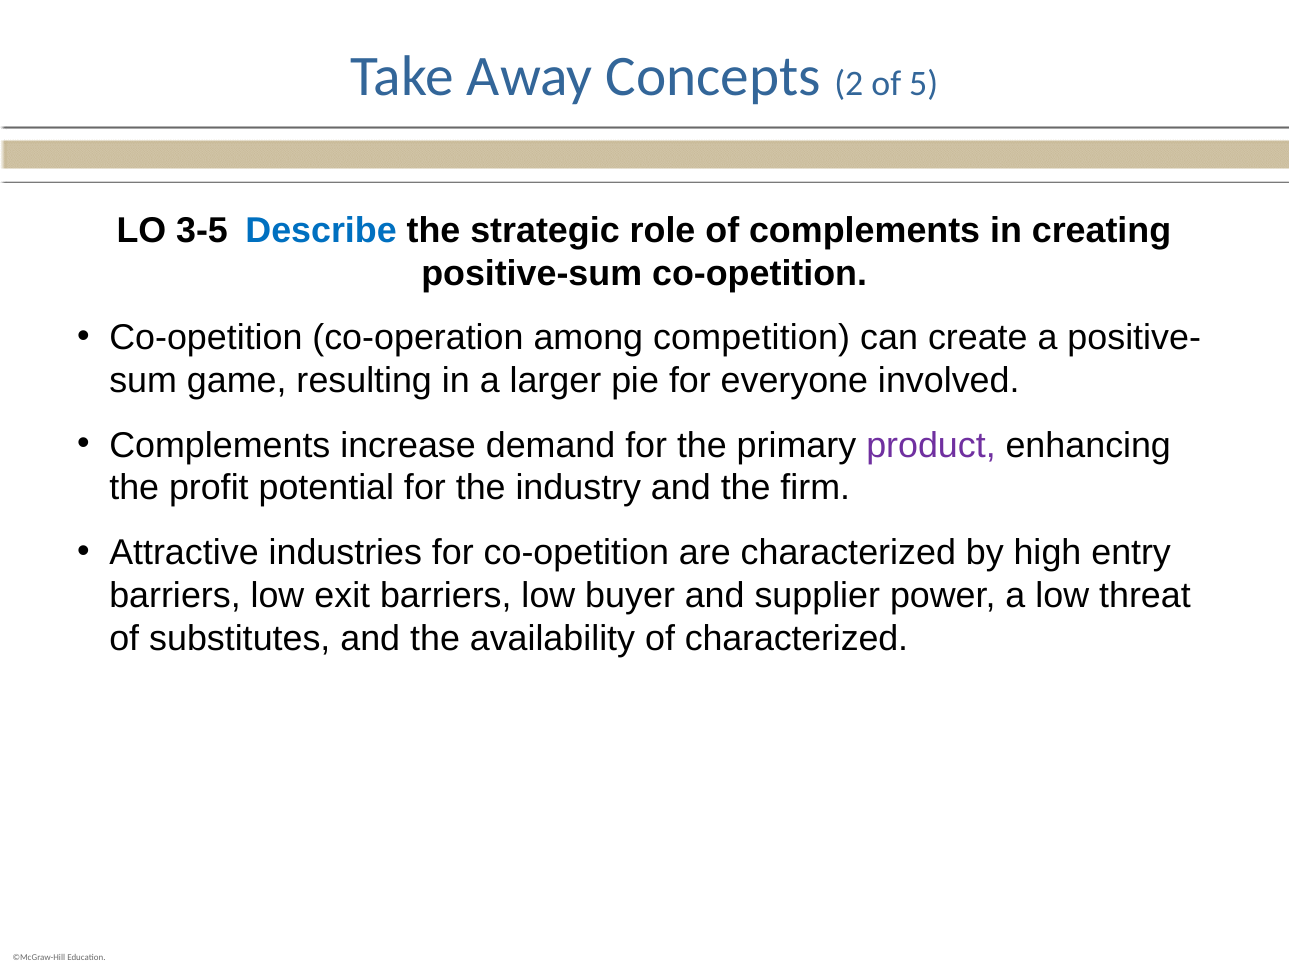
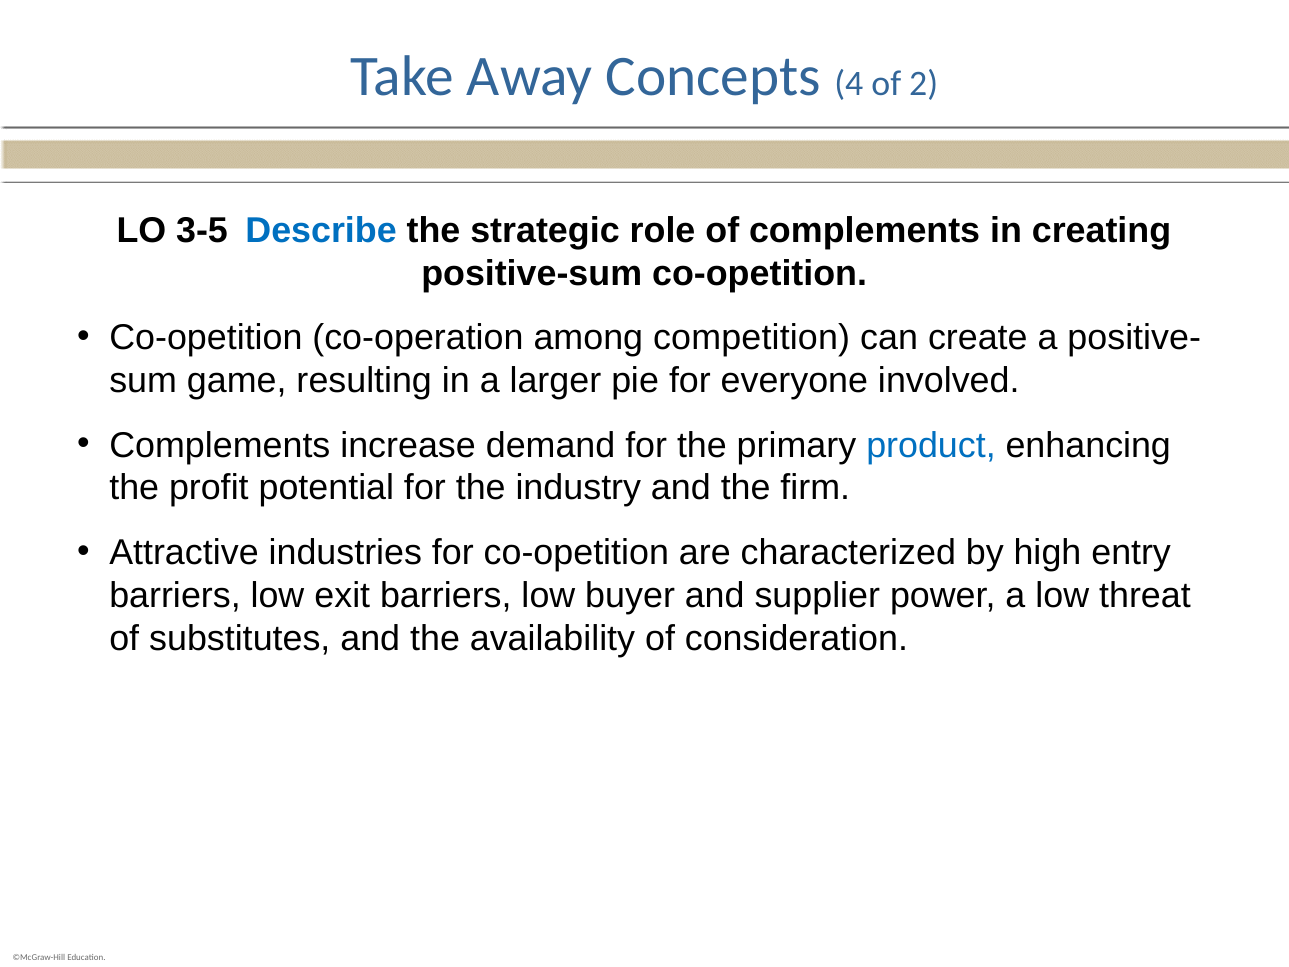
2: 2 -> 4
5: 5 -> 2
product colour: purple -> blue
of characterized: characterized -> consideration
